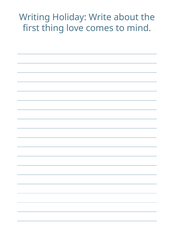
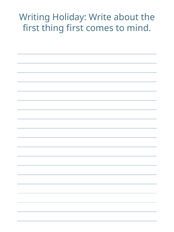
thing love: love -> first
